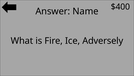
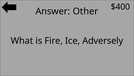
Name: Name -> Other
